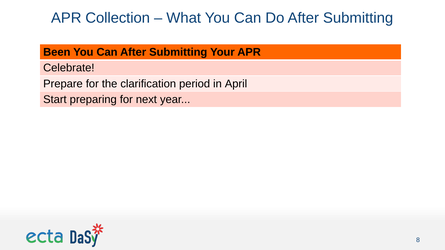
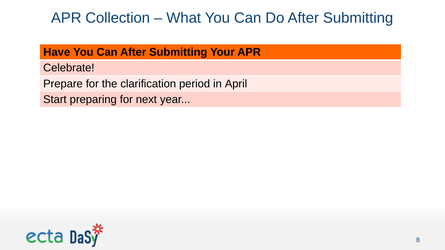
Been: Been -> Have
